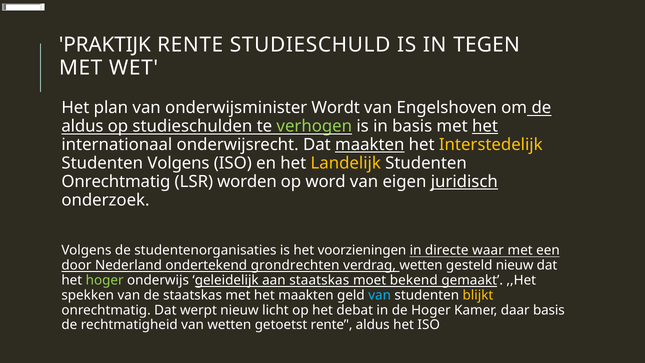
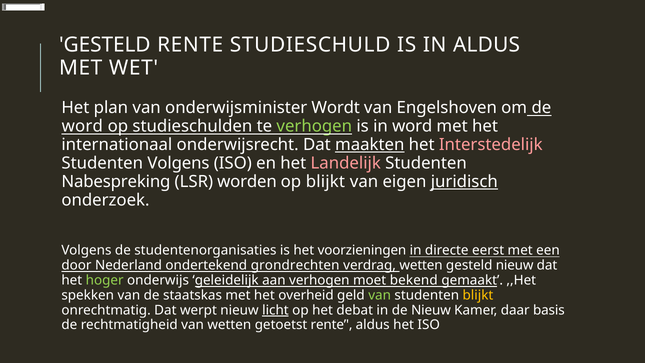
PRAKTIJK at (105, 45): PRAKTIJK -> GESTELD
IN TEGEN: TEGEN -> ALDUS
aldus at (82, 126): aldus -> word
in basis: basis -> word
het at (485, 126) underline: present -> none
Interstedelijk colour: yellow -> pink
Landelijk colour: yellow -> pink
Onrechtmatig at (116, 182): Onrechtmatig -> Nabespreking
op word: word -> blijkt
waar: waar -> eerst
aan staatskas: staatskas -> verhogen
het maakten: maakten -> overheid
van at (380, 295) colour: light blue -> light green
licht underline: none -> present
de Hoger: Hoger -> Nieuw
